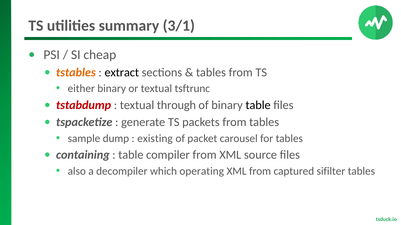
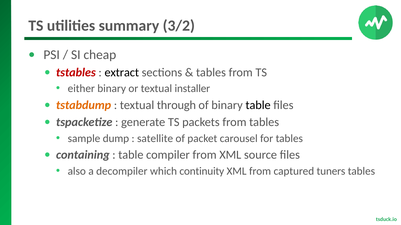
3/1: 3/1 -> 3/2
tstables colour: orange -> red
tsftrunc: tsftrunc -> installer
tstabdump colour: red -> orange
existing: existing -> satellite
operating: operating -> continuity
sifilter: sifilter -> tuners
